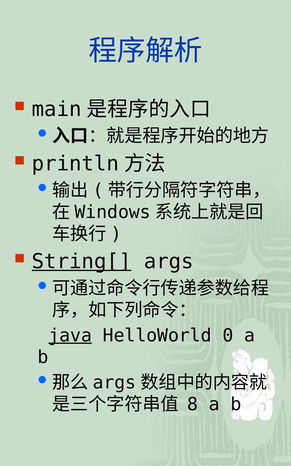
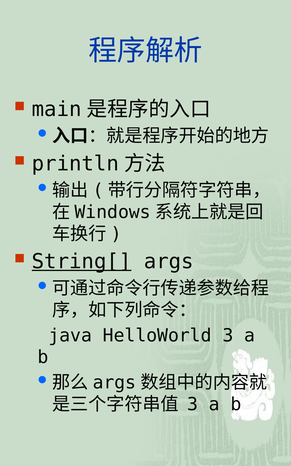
java underline: present -> none
HelloWorld 0: 0 -> 3
8 at (192, 404): 8 -> 3
